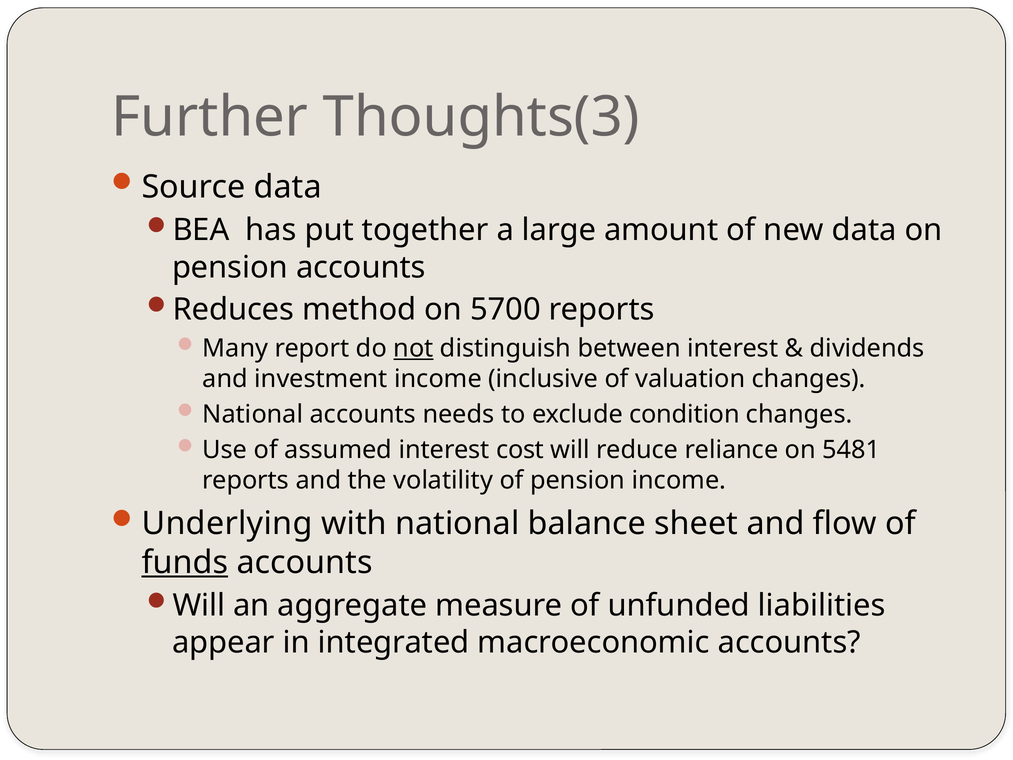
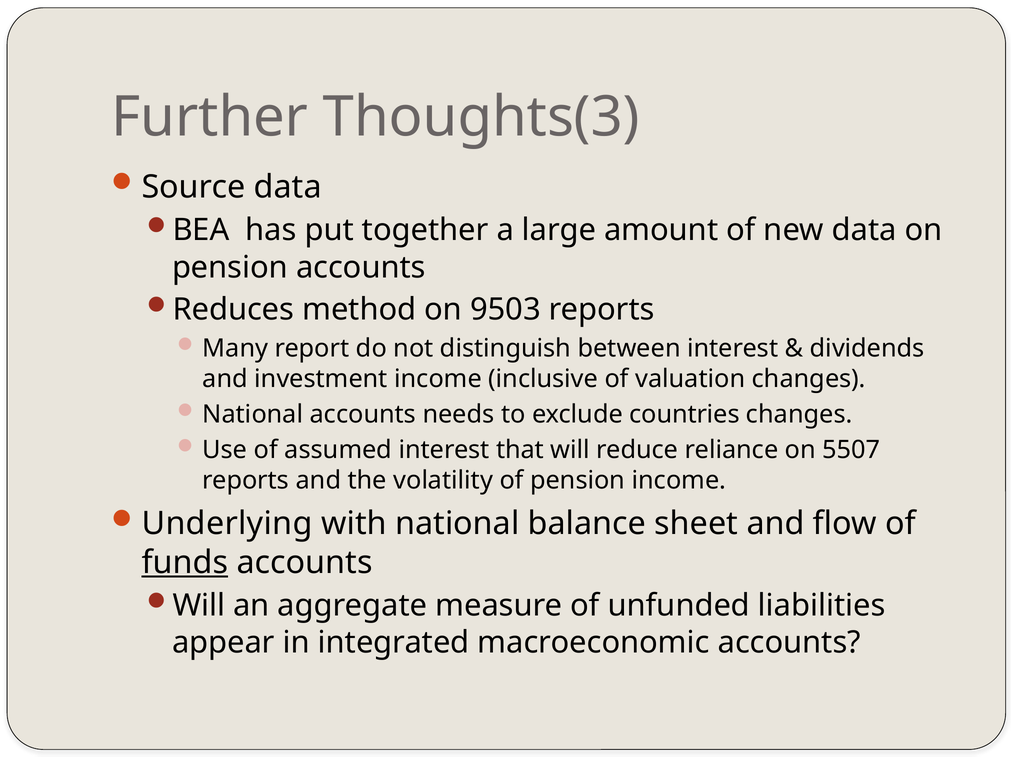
5700: 5700 -> 9503
not underline: present -> none
condition: condition -> countries
cost: cost -> that
5481: 5481 -> 5507
